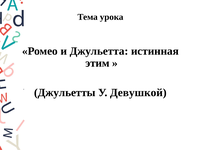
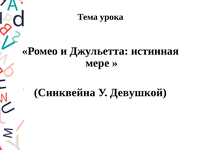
этим: этим -> мере
Джульетты: Джульетты -> Синквейна
